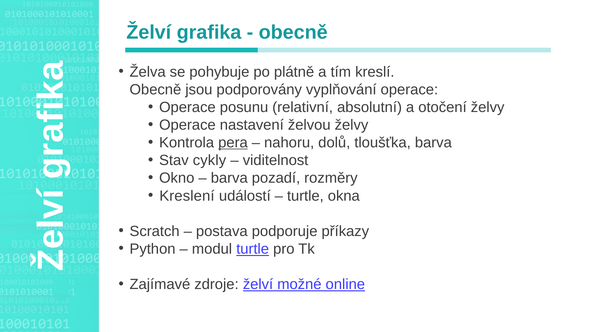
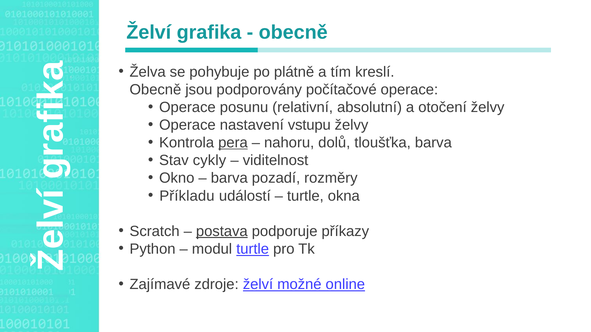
vyplňování: vyplňování -> počítačové
želvou: želvou -> vstupu
Kreslení: Kreslení -> Příkladu
postava underline: none -> present
